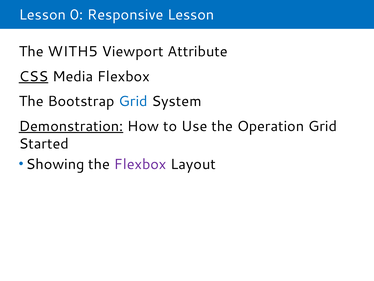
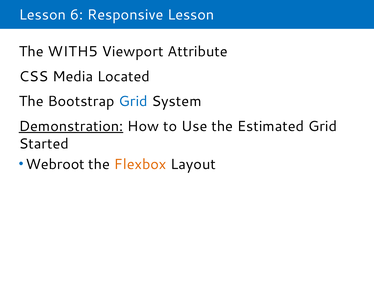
0: 0 -> 6
CSS underline: present -> none
Media Flexbox: Flexbox -> Located
Operation: Operation -> Estimated
Showing: Showing -> Webroot
Flexbox at (140, 164) colour: purple -> orange
